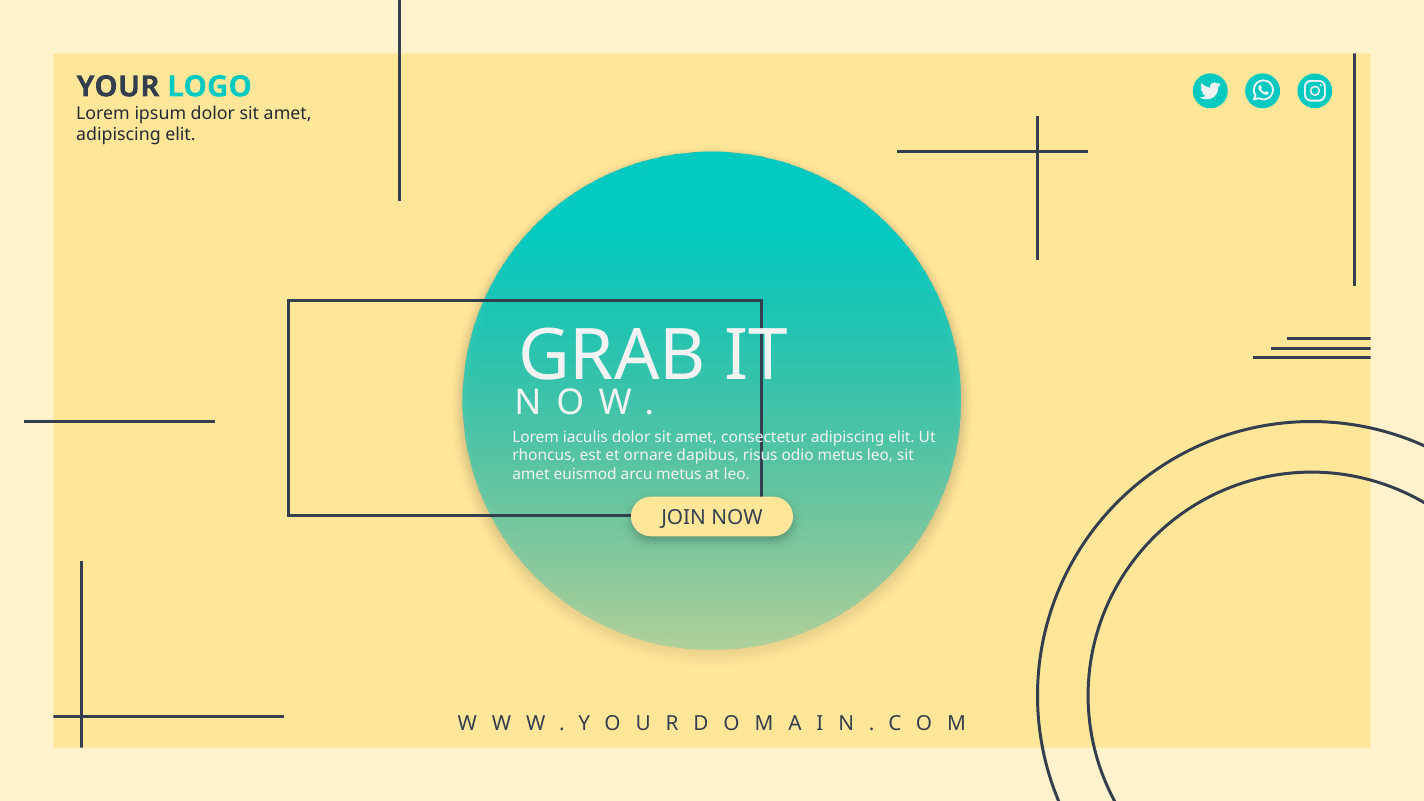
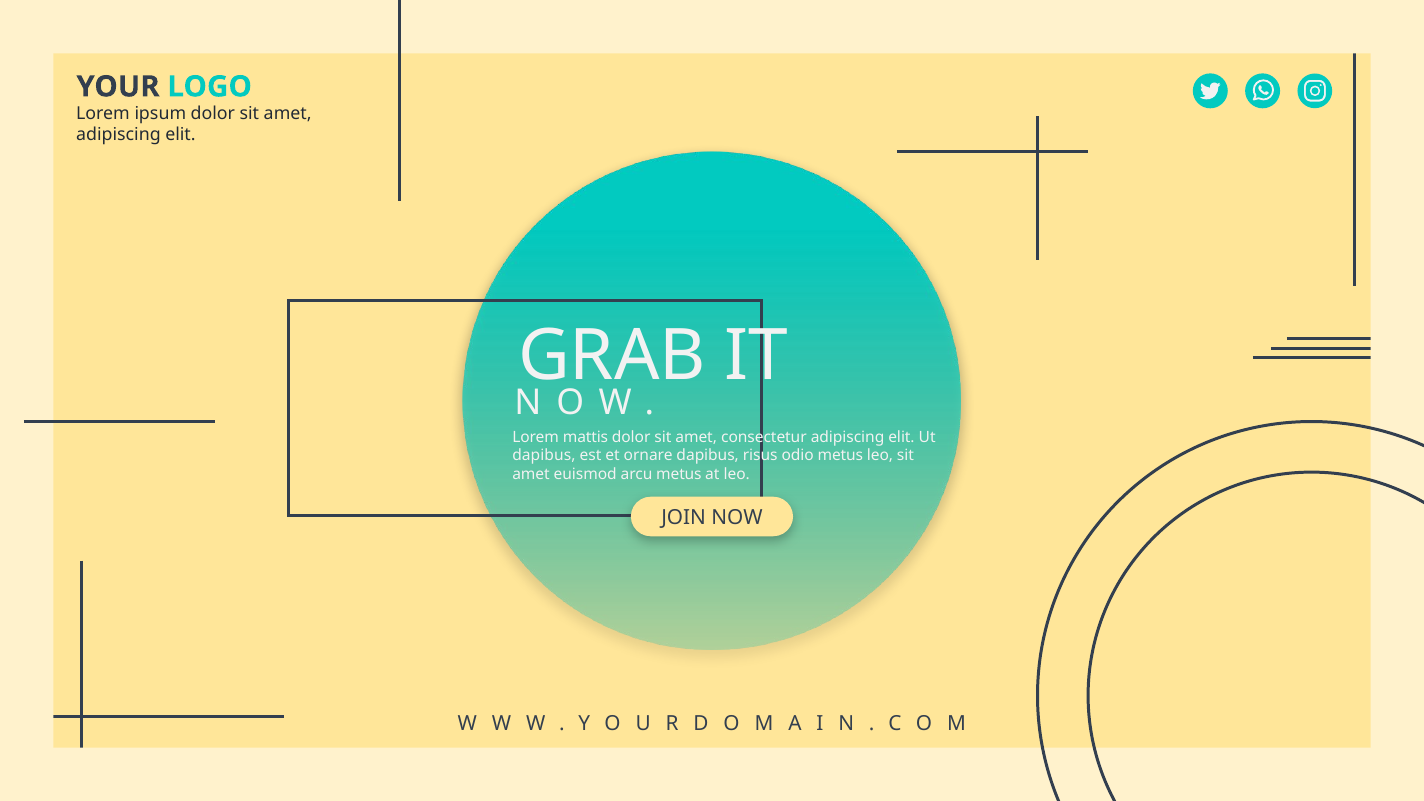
iaculis: iaculis -> mattis
rhoncus at (544, 456): rhoncus -> dapibus
